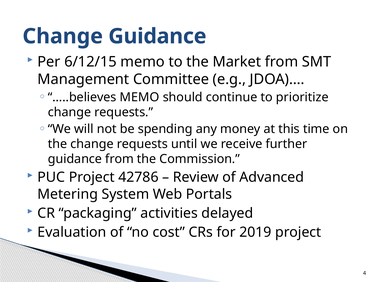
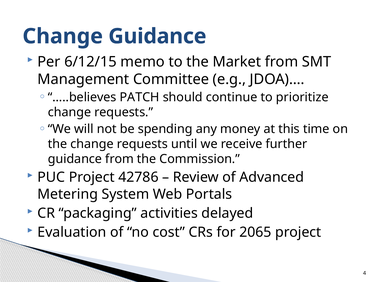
…..believes MEMO: MEMO -> PATCH
2019: 2019 -> 2065
